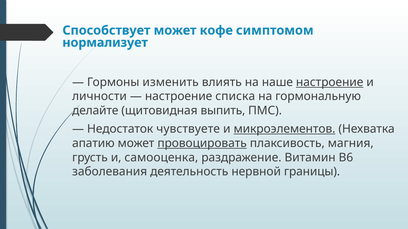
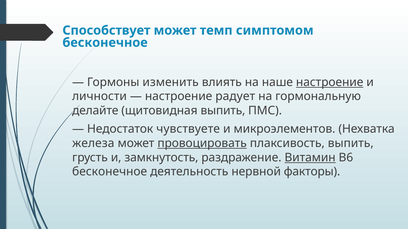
кофе: кофе -> темп
нормализует at (105, 43): нормализует -> бесконечное
списка: списка -> радует
микроэлементов underline: present -> none
апатию: апатию -> железа
плаксивость магния: магния -> выпить
самооценка: самооценка -> замкнутость
Витамин underline: none -> present
заболевания at (110, 172): заболевания -> бесконечное
границы: границы -> факторы
